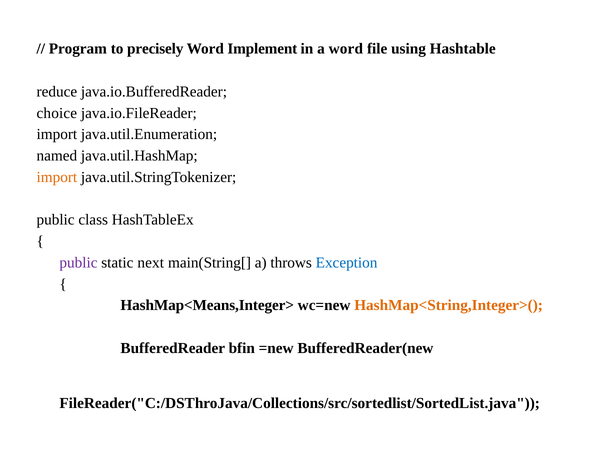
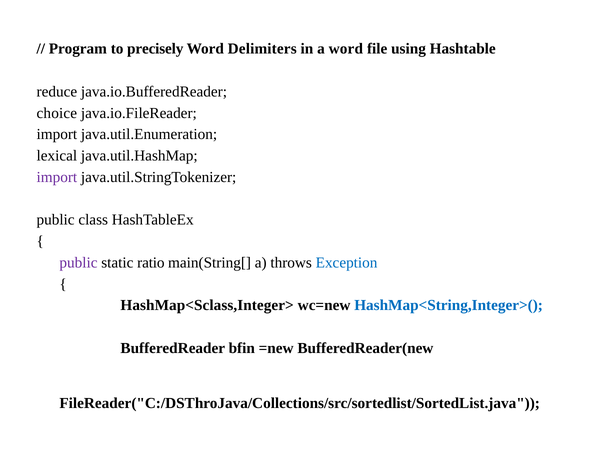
Implement: Implement -> Delimiters
named: named -> lexical
import at (57, 177) colour: orange -> purple
next: next -> ratio
HashMap<Means,Integer>: HashMap<Means,Integer> -> HashMap<Sclass,Integer>
HashMap<String,Integer>( colour: orange -> blue
